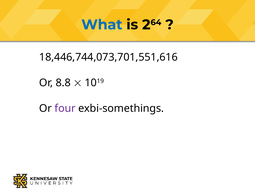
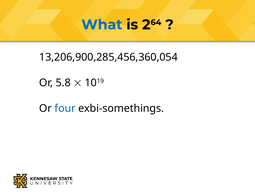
18,446,744,073,701,551,616: 18,446,744,073,701,551,616 -> 13,206,900,285,456,360,054
8.8: 8.8 -> 5.8
four colour: purple -> blue
